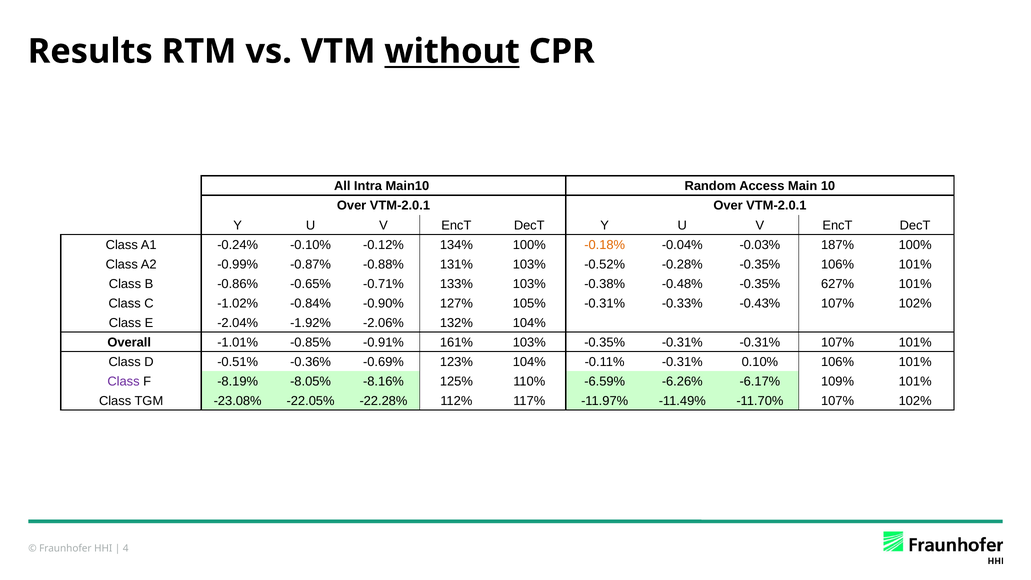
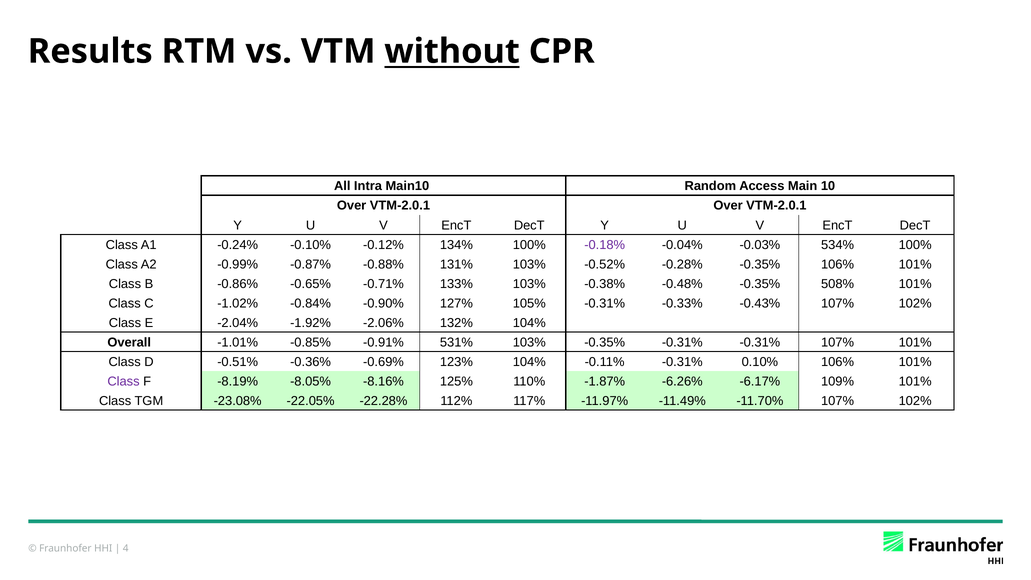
-0.18% colour: orange -> purple
187%: 187% -> 534%
627%: 627% -> 508%
161%: 161% -> 531%
-6.59%: -6.59% -> -1.87%
